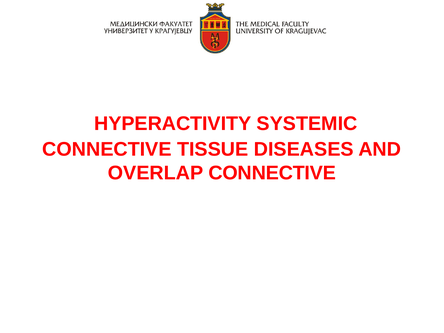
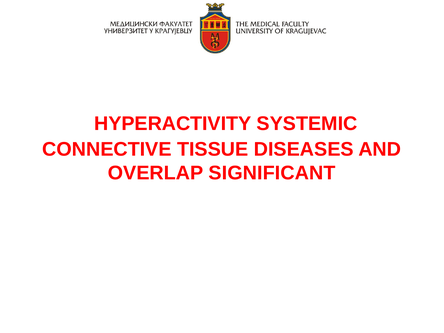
OVERLAP CONNECTIVE: CONNECTIVE -> SIGNIFICANT
